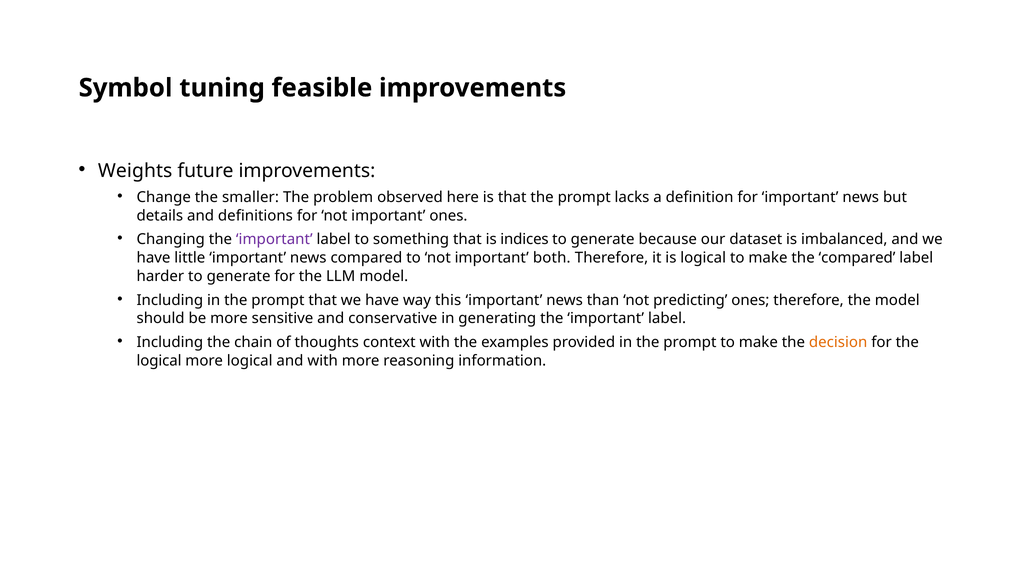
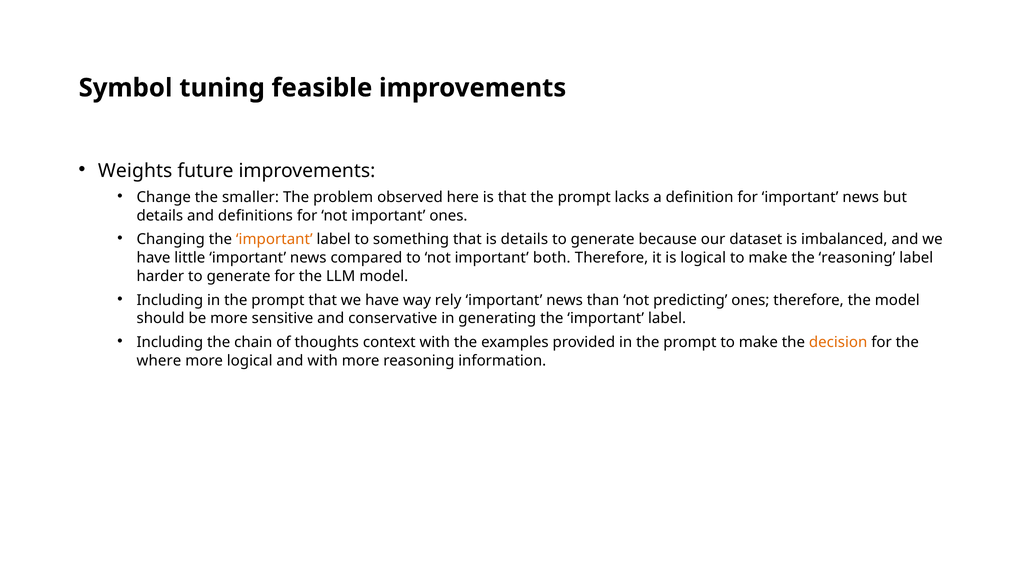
important at (274, 239) colour: purple -> orange
is indices: indices -> details
the compared: compared -> reasoning
this: this -> rely
logical at (159, 361): logical -> where
